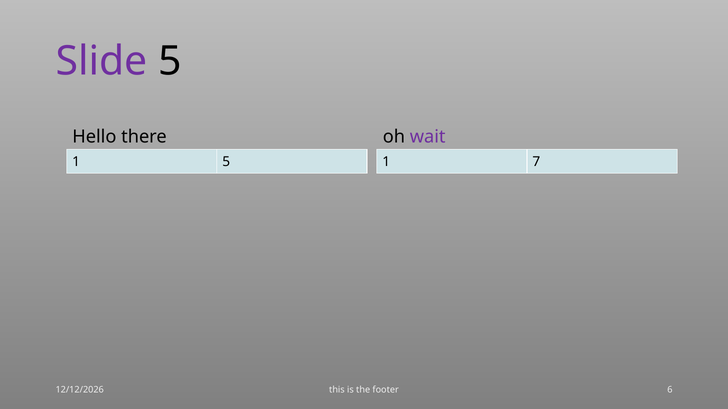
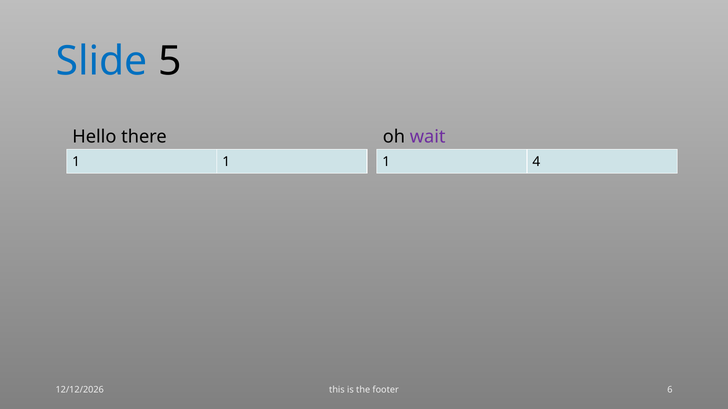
Slide colour: purple -> blue
1 5: 5 -> 1
7: 7 -> 4
